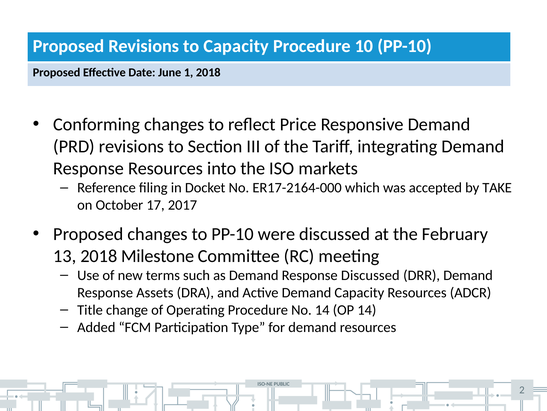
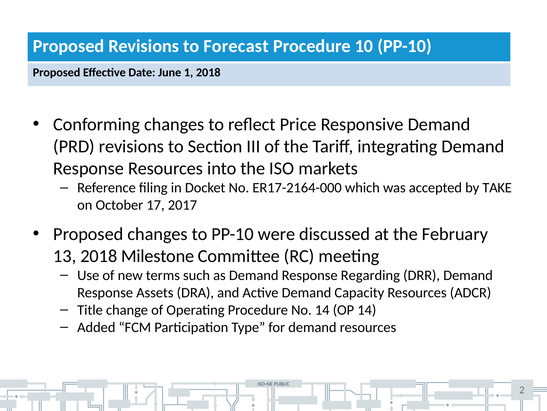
to Capacity: Capacity -> Forecast
Response Discussed: Discussed -> Regarding
